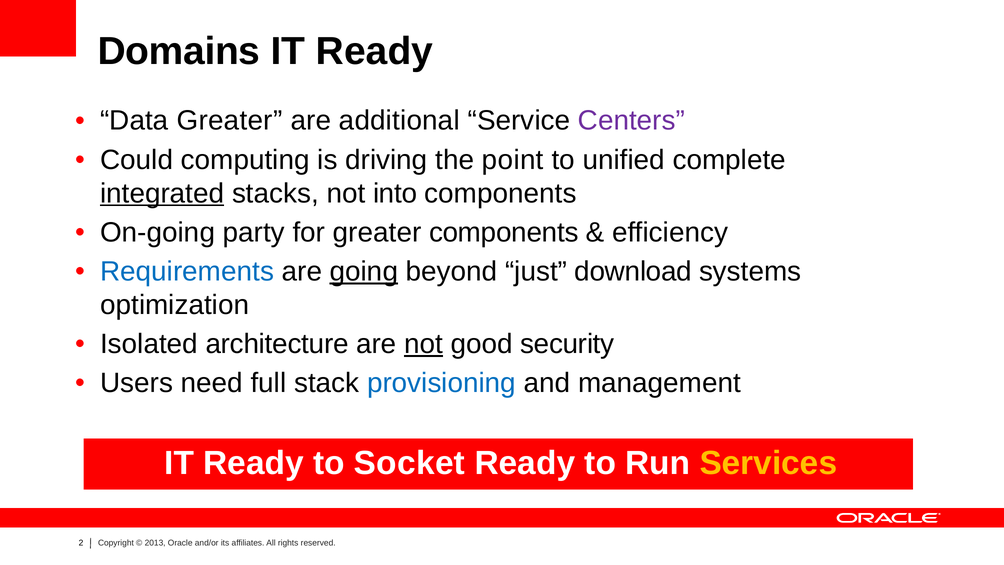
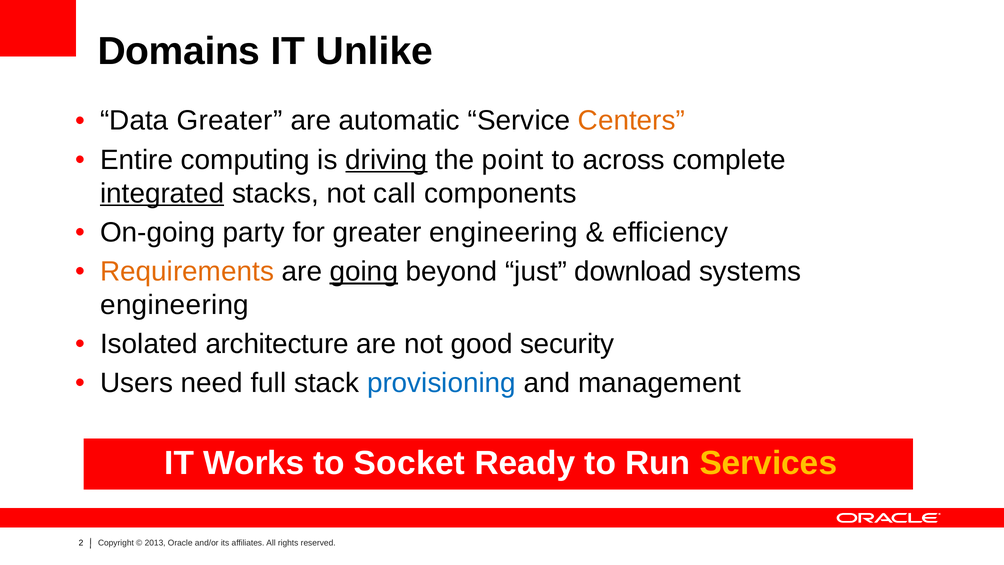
Ready at (375, 51): Ready -> Unlike
additional: additional -> automatic
Centers colour: purple -> orange
Could: Could -> Entire
driving underline: none -> present
unified: unified -> across
into: into -> call
greater components: components -> engineering
Requirements colour: blue -> orange
optimization at (175, 305): optimization -> engineering
not at (424, 344) underline: present -> none
Ready at (254, 463): Ready -> Works
